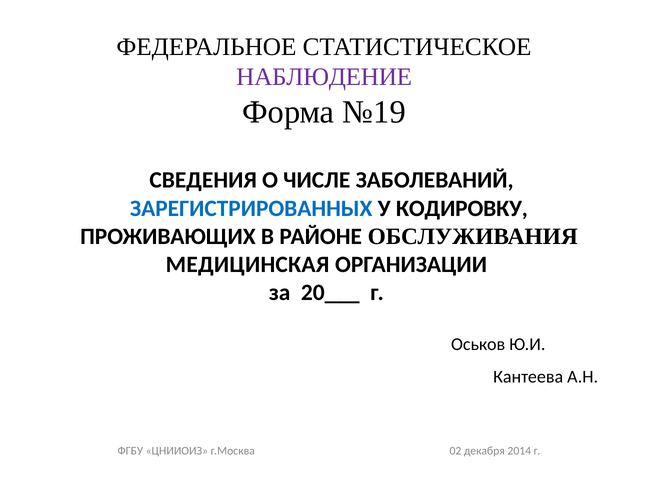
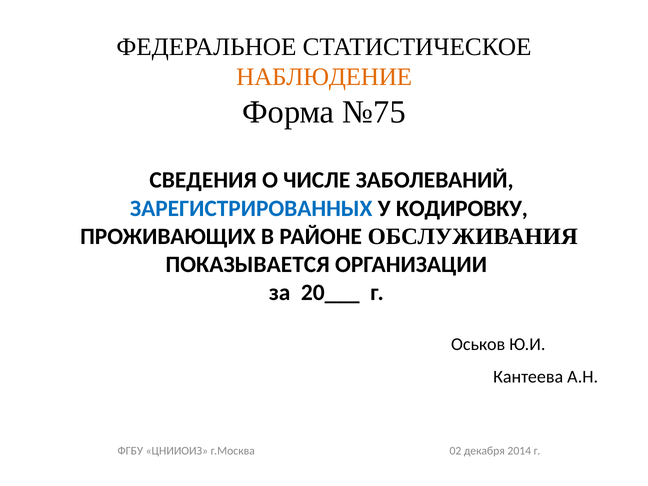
НАБЛЮДЕНИЕ colour: purple -> orange
№19: №19 -> №75
МЕДИЦИНСКАЯ: МЕДИЦИНСКАЯ -> ПОКАЗЫВАЕТСЯ
